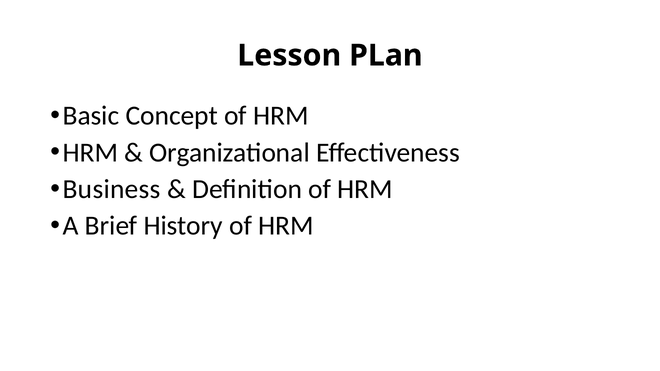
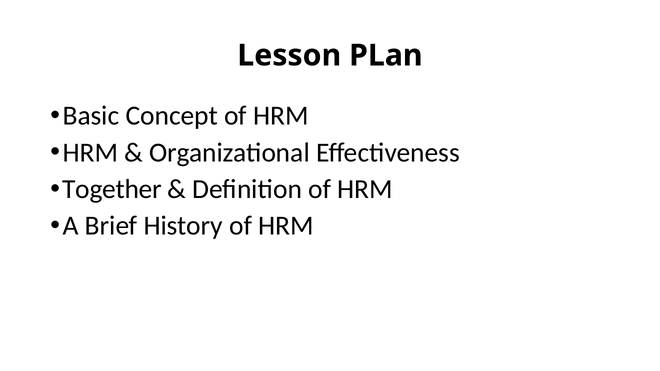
Business: Business -> Together
